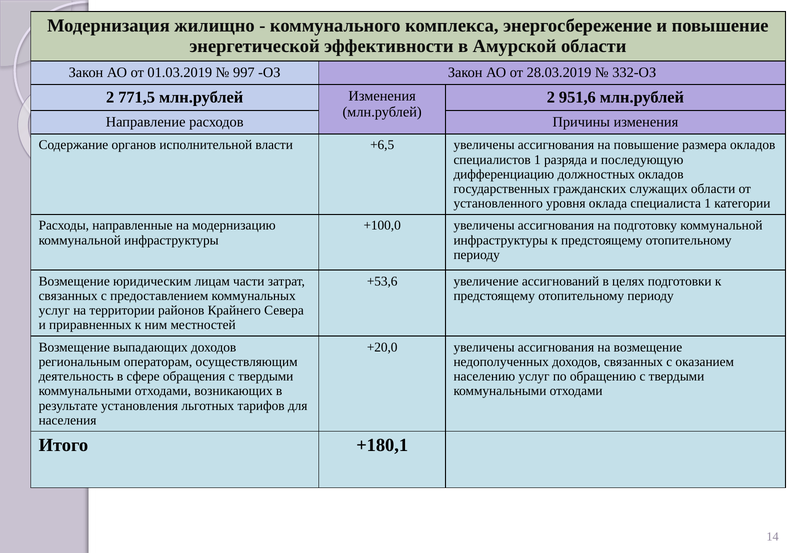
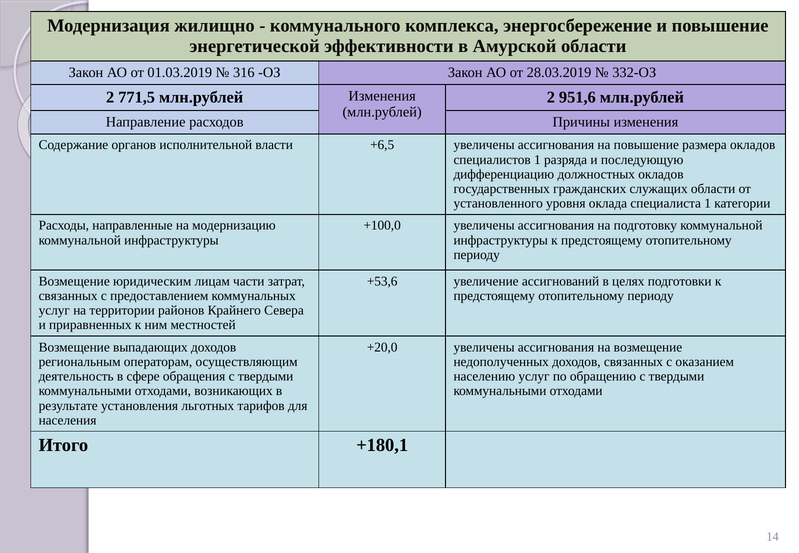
997: 997 -> 316
